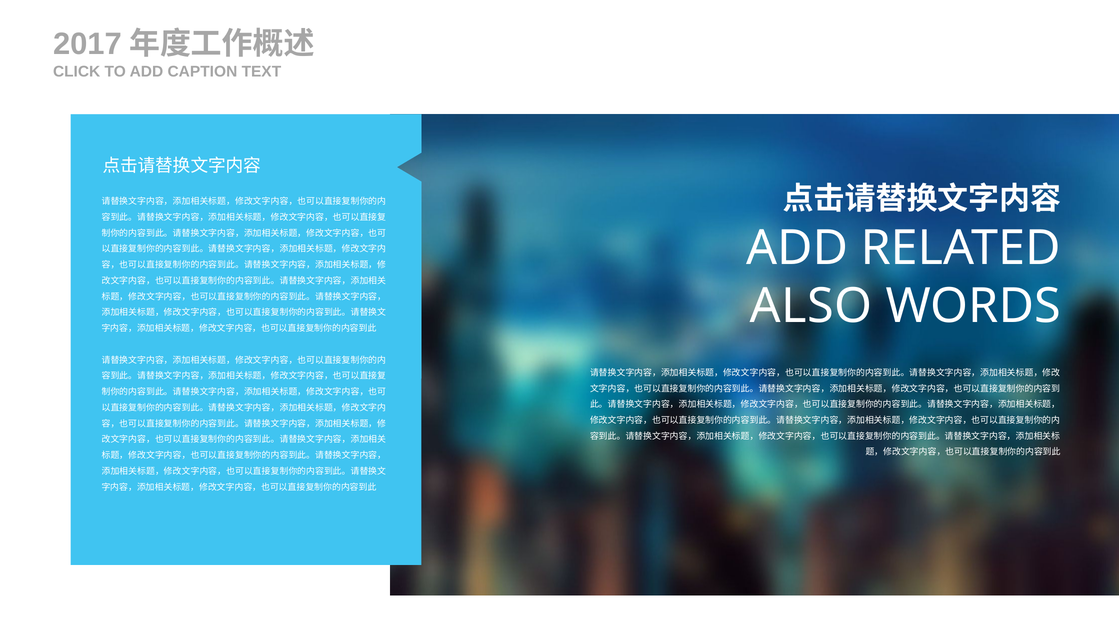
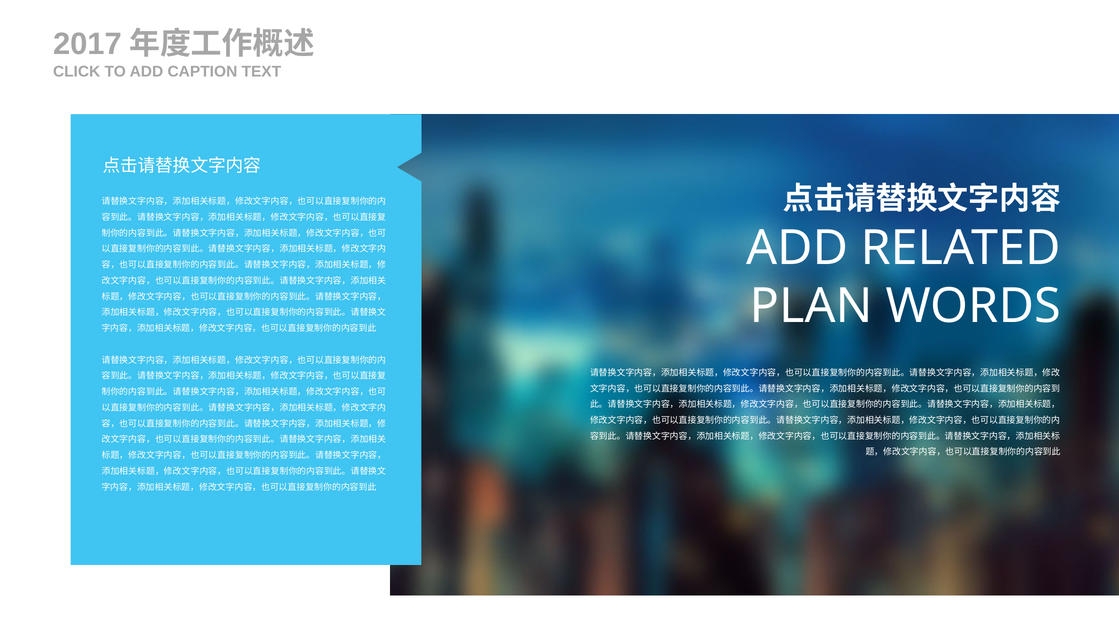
ALSO: ALSO -> PLAN
